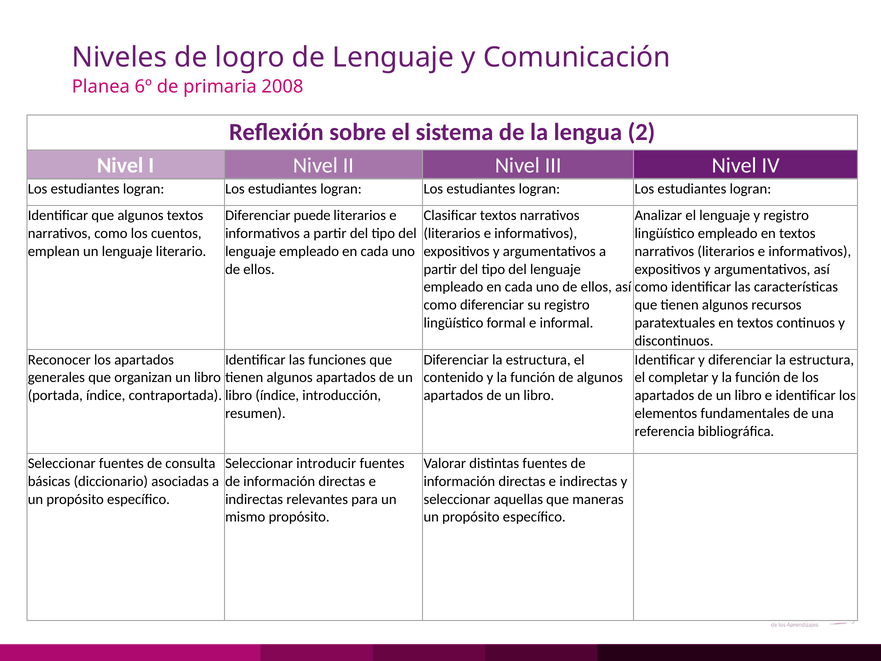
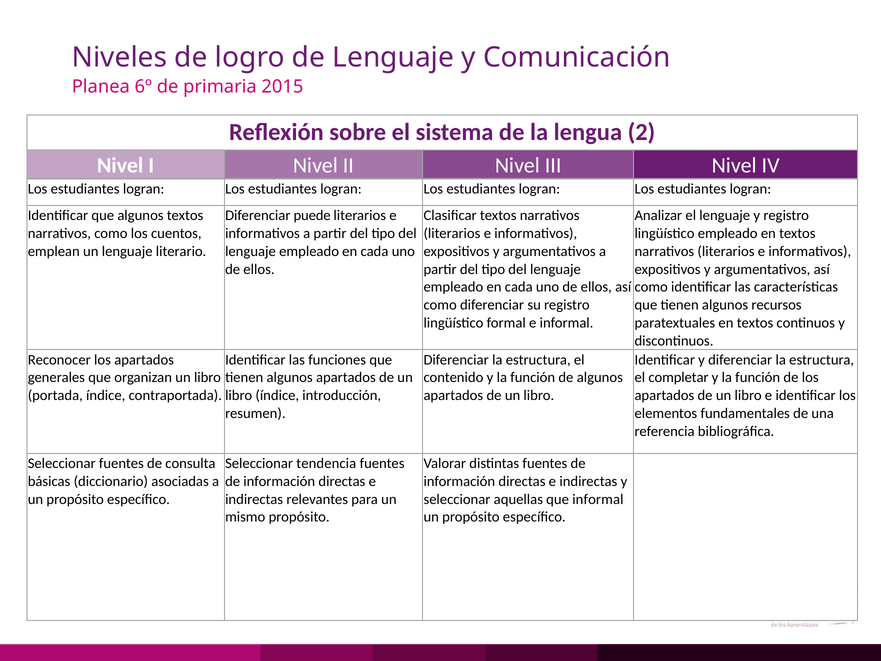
2008: 2008 -> 2015
introducir: introducir -> tendencia
que maneras: maneras -> informal
